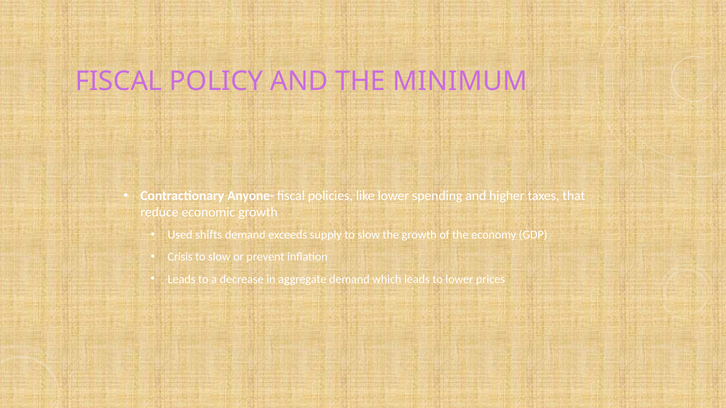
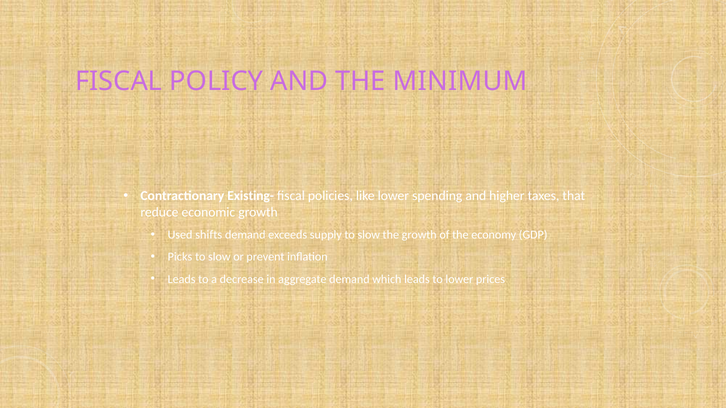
Anyone-: Anyone- -> Existing-
Crisis: Crisis -> Picks
